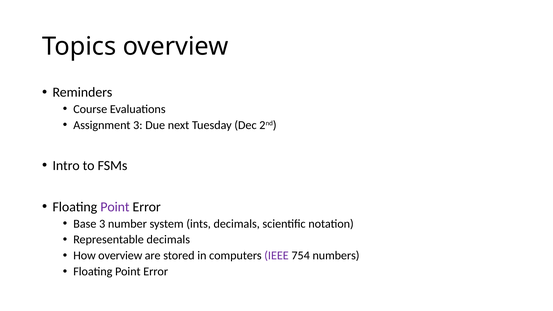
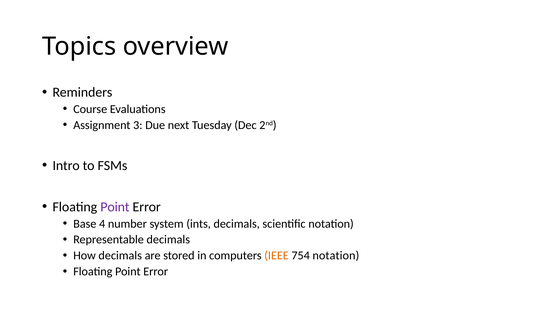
Base 3: 3 -> 4
How overview: overview -> decimals
IEEE colour: purple -> orange
754 numbers: numbers -> notation
